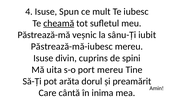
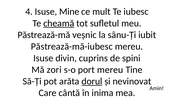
Spun: Spun -> Mine
uita: uita -> zori
dorul underline: none -> present
preamărit: preamărit -> nevinovat
